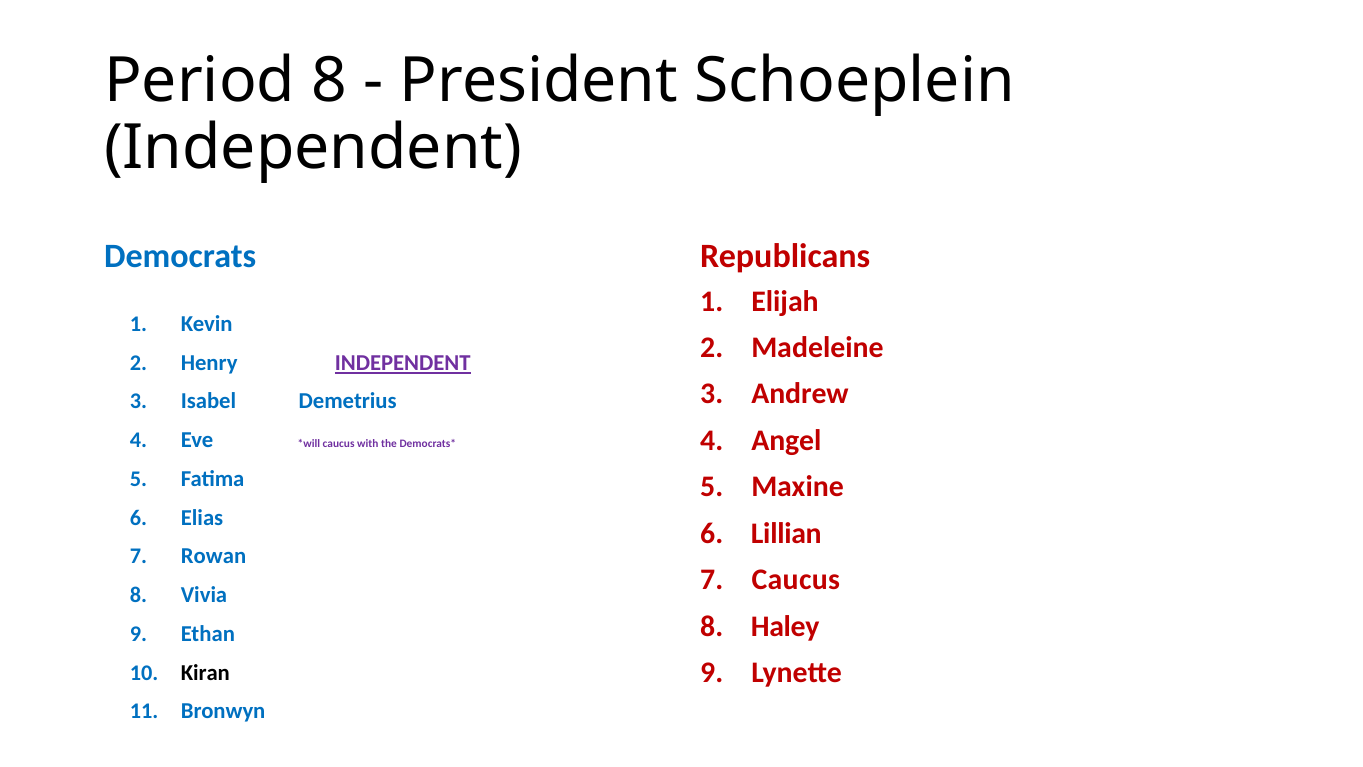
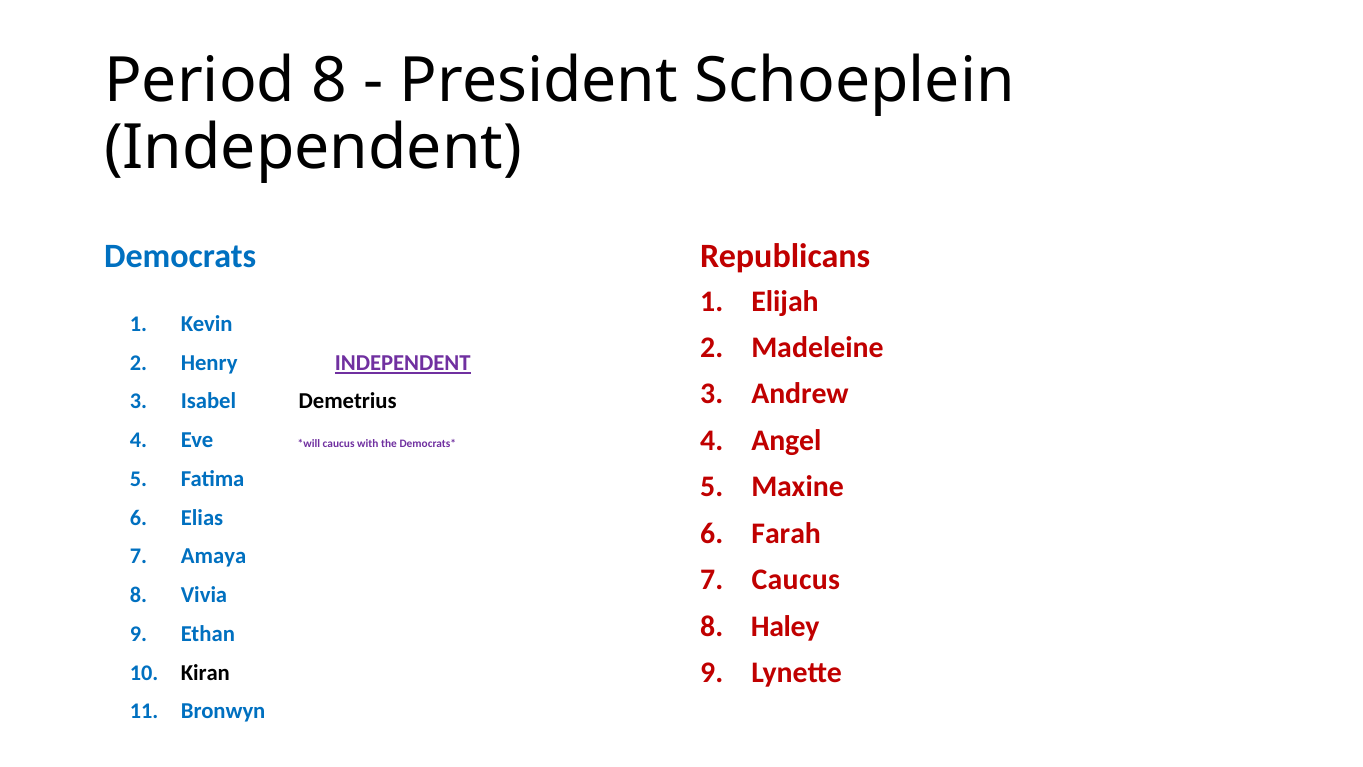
Demetrius colour: blue -> black
Lillian: Lillian -> Farah
Rowan: Rowan -> Amaya
